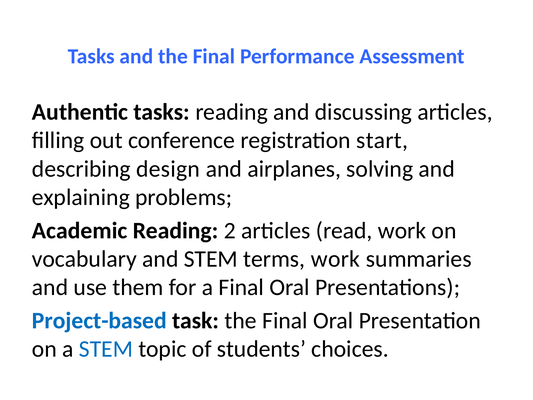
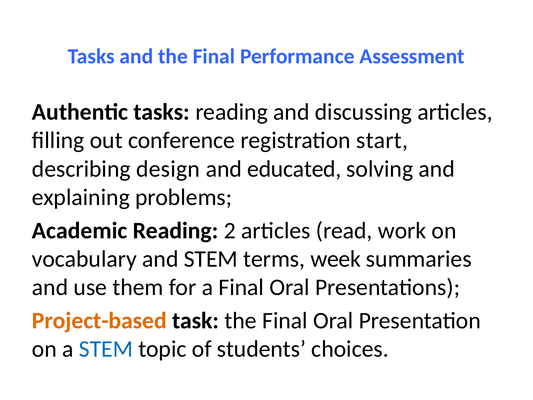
airplanes: airplanes -> educated
terms work: work -> week
Project-based colour: blue -> orange
